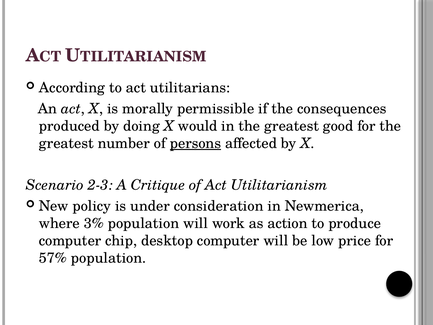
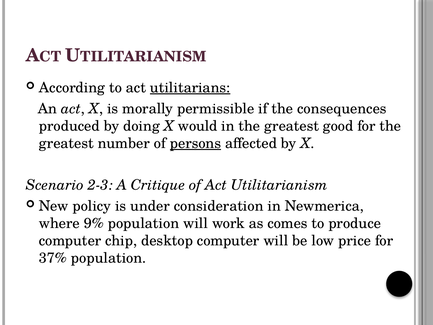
utilitarians underline: none -> present
3%: 3% -> 9%
action: action -> comes
57%: 57% -> 37%
